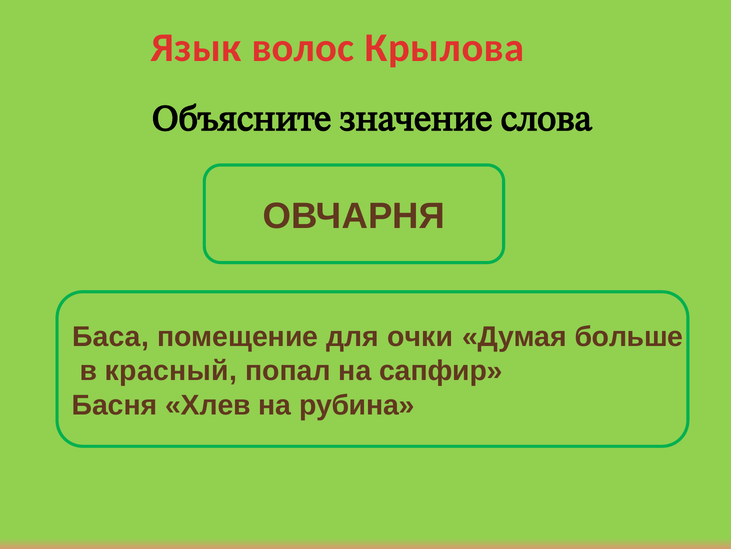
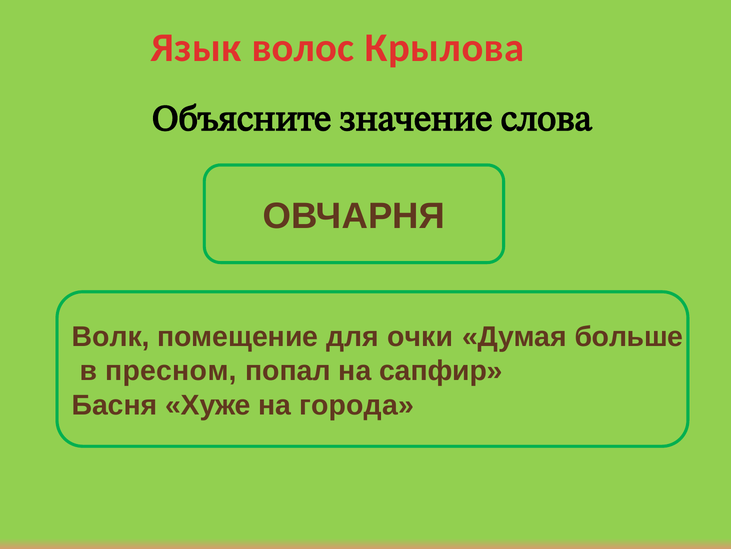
Баса: Баса -> Волк
красный: красный -> пресном
Хлев: Хлев -> Хуже
рубина: рубина -> города
